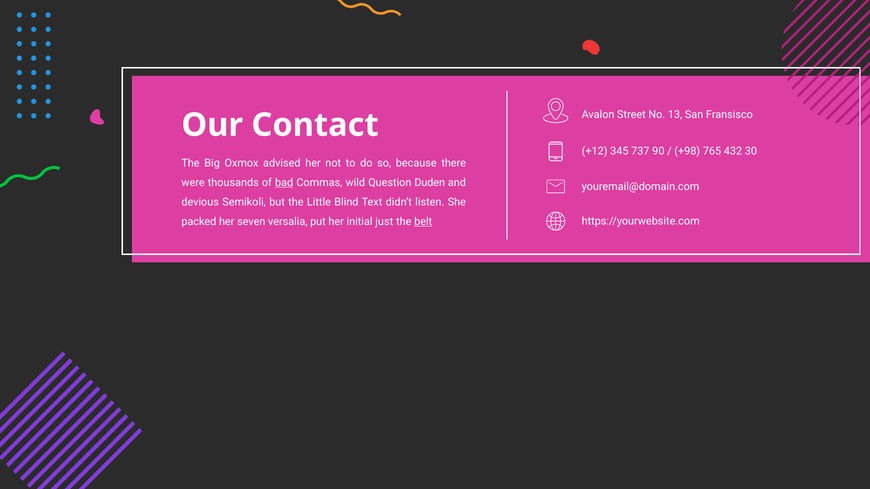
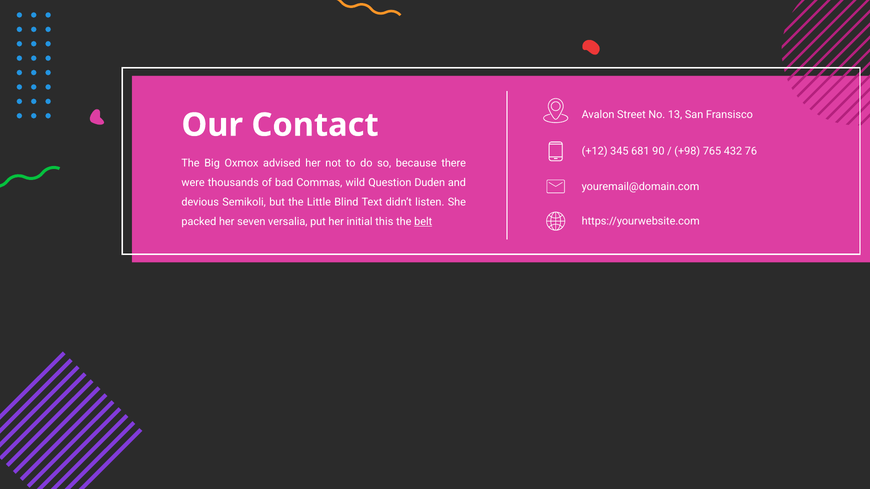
737: 737 -> 681
30: 30 -> 76
bad underline: present -> none
just: just -> this
